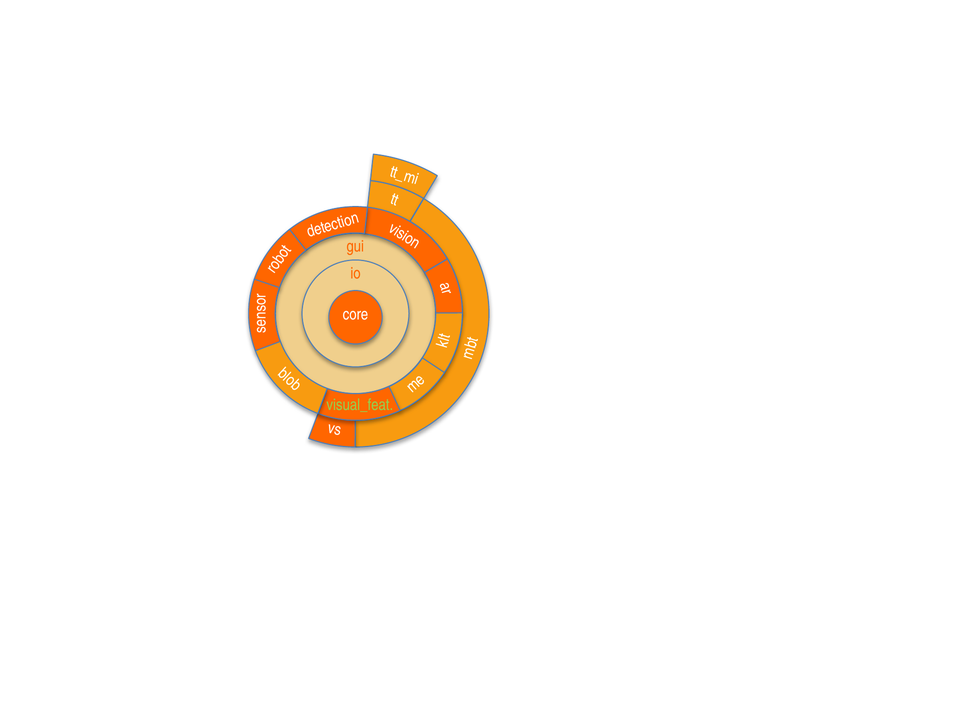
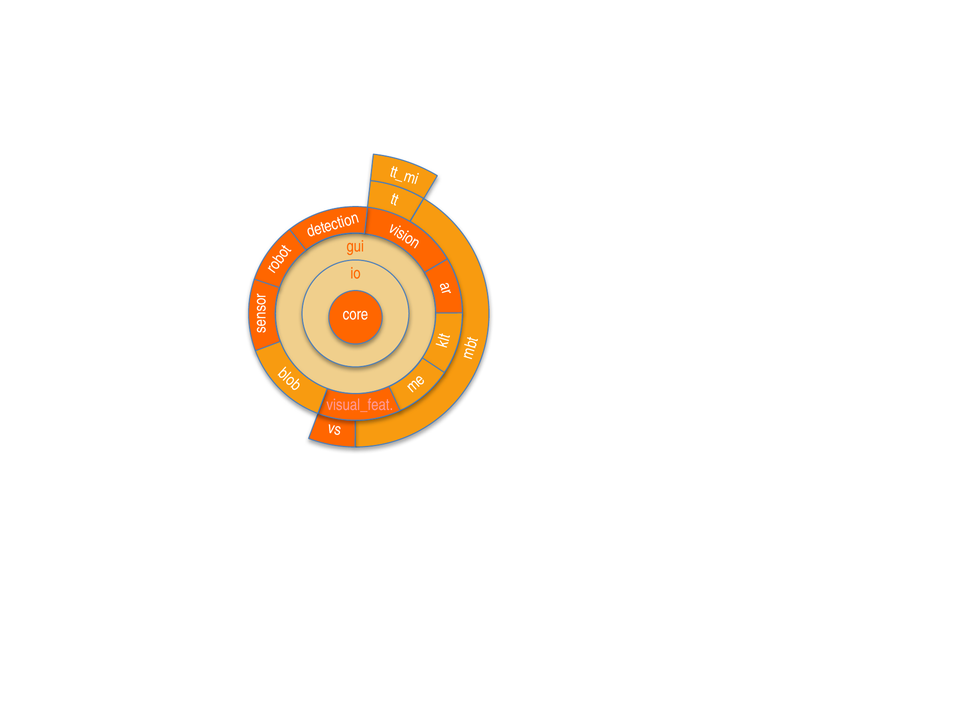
visual_feat colour: light green -> pink
